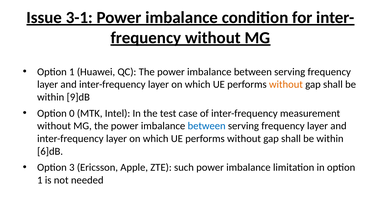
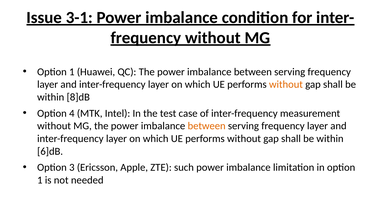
9]dB: 9]dB -> 8]dB
0: 0 -> 4
between at (207, 126) colour: blue -> orange
